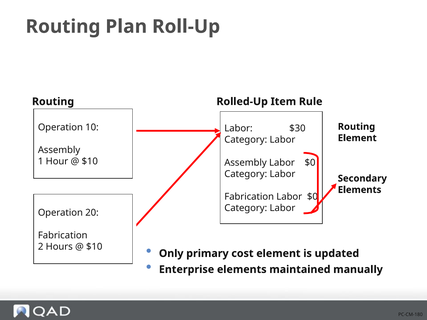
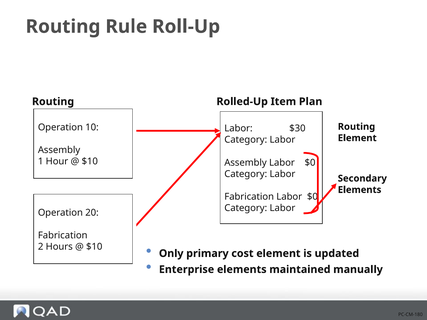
Plan: Plan -> Rule
Rule: Rule -> Plan
